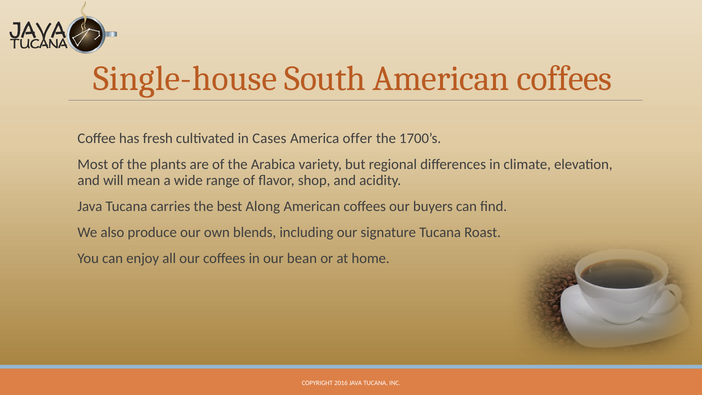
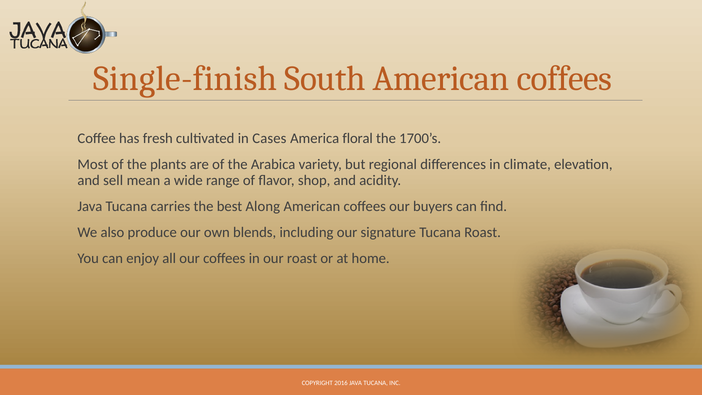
Single-house: Single-house -> Single-finish
offer: offer -> floral
will: will -> sell
our bean: bean -> roast
